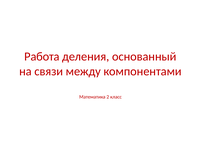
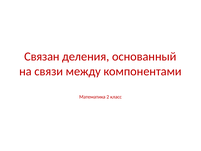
Работа: Работа -> Связан
